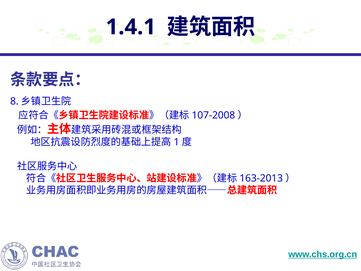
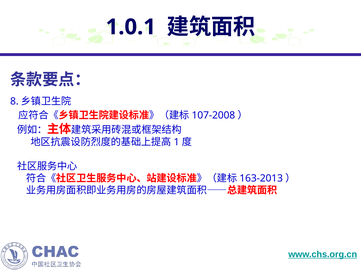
1.4.1: 1.4.1 -> 1.0.1
